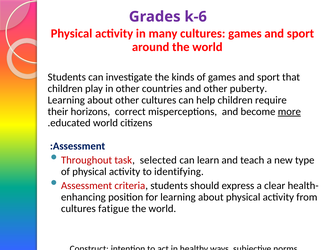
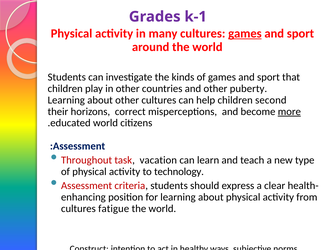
k-6: k-6 -> k-1
games at (245, 34) underline: none -> present
require: require -> second
selected: selected -> vacation
identifying: identifying -> technology
